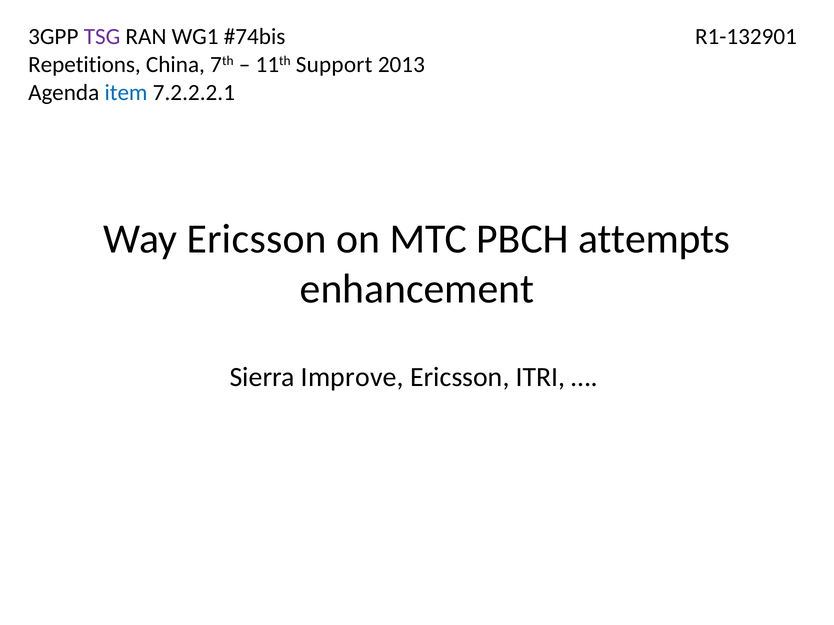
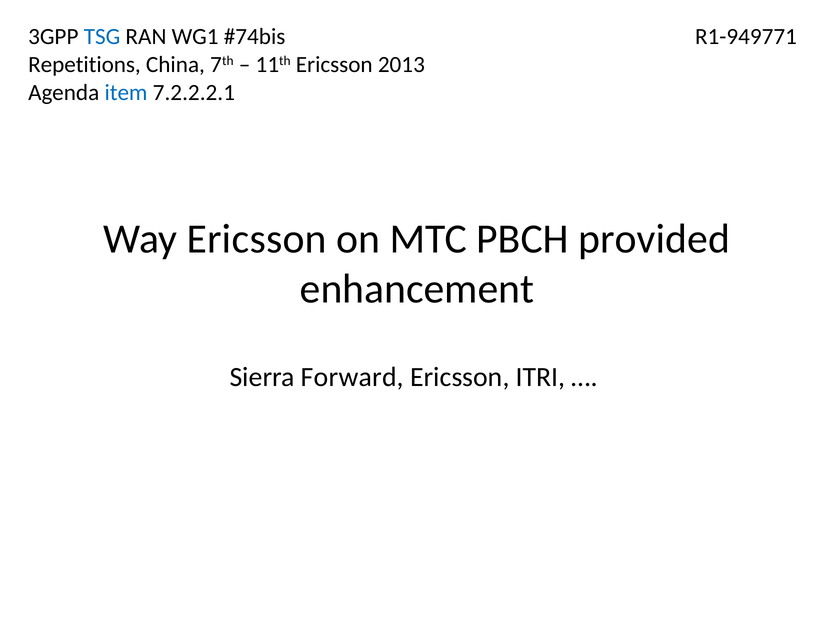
TSG colour: purple -> blue
R1-132901: R1-132901 -> R1-949771
11th Support: Support -> Ericsson
attempts: attempts -> provided
Improve: Improve -> Forward
